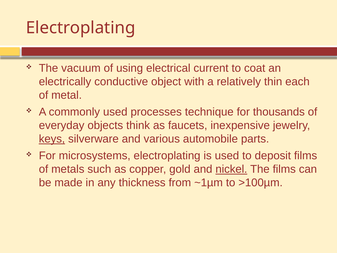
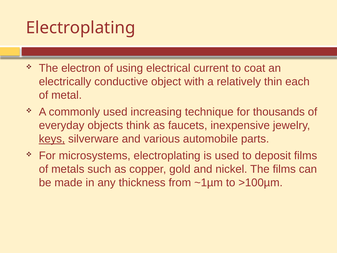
vacuum: vacuum -> electron
processes: processes -> increasing
nickel underline: present -> none
